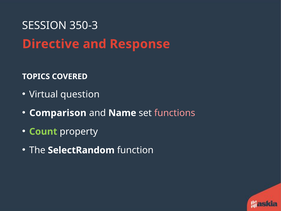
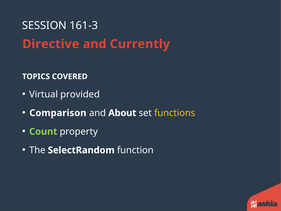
350-3: 350-3 -> 161-3
Response: Response -> Currently
question: question -> provided
Name: Name -> About
functions colour: pink -> yellow
